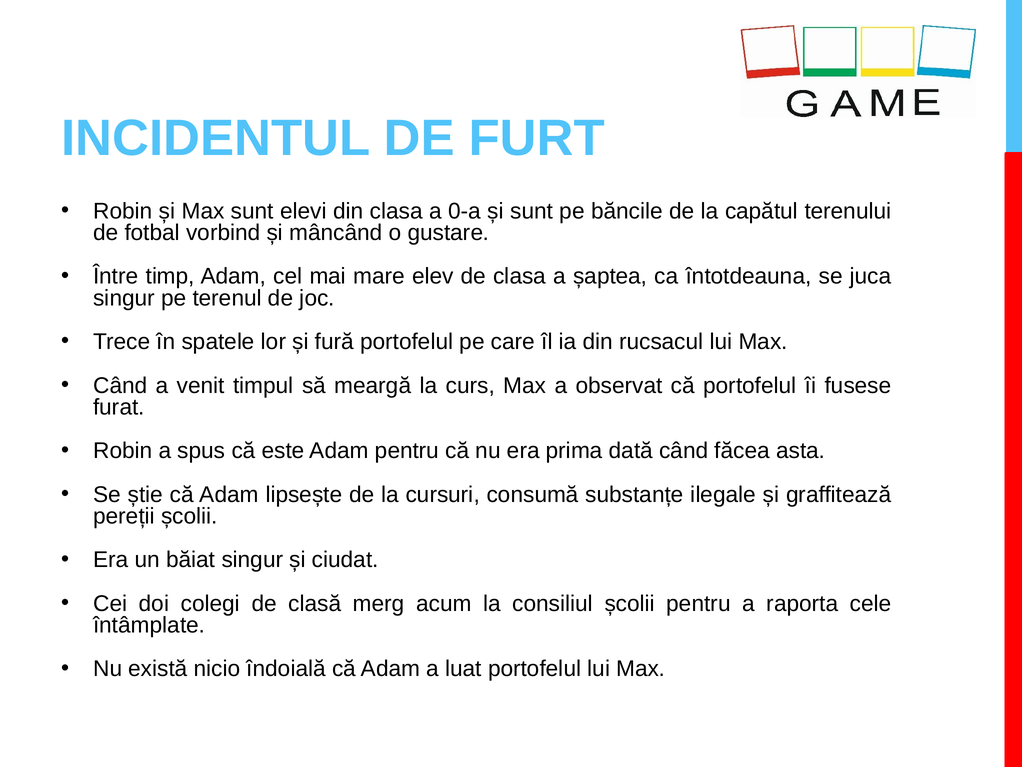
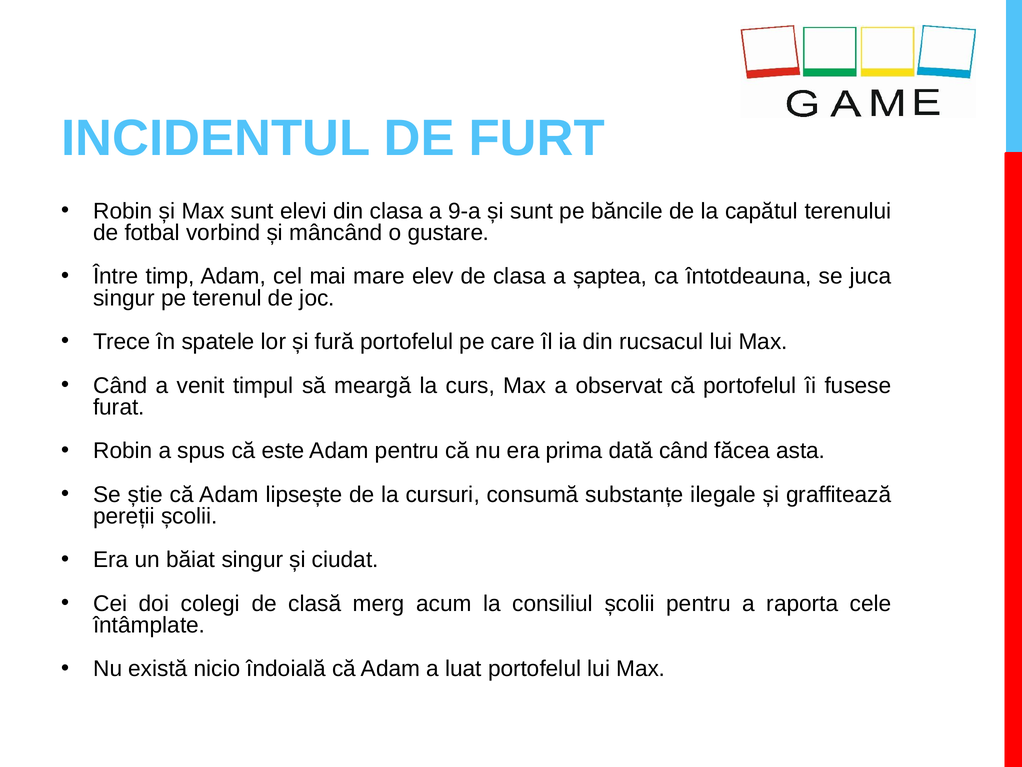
0-a: 0-a -> 9-a
